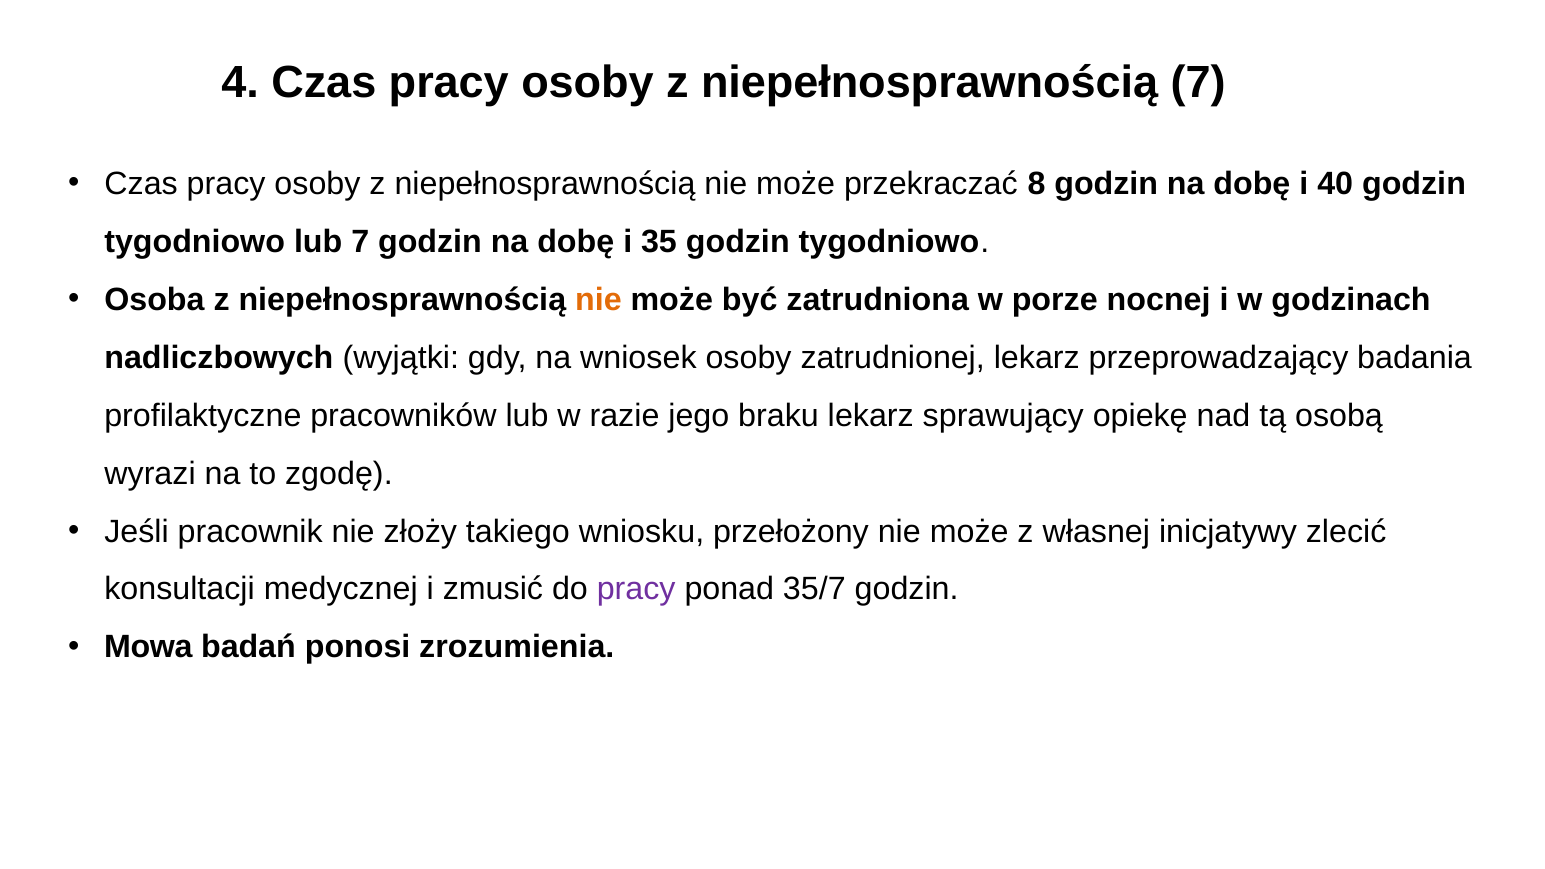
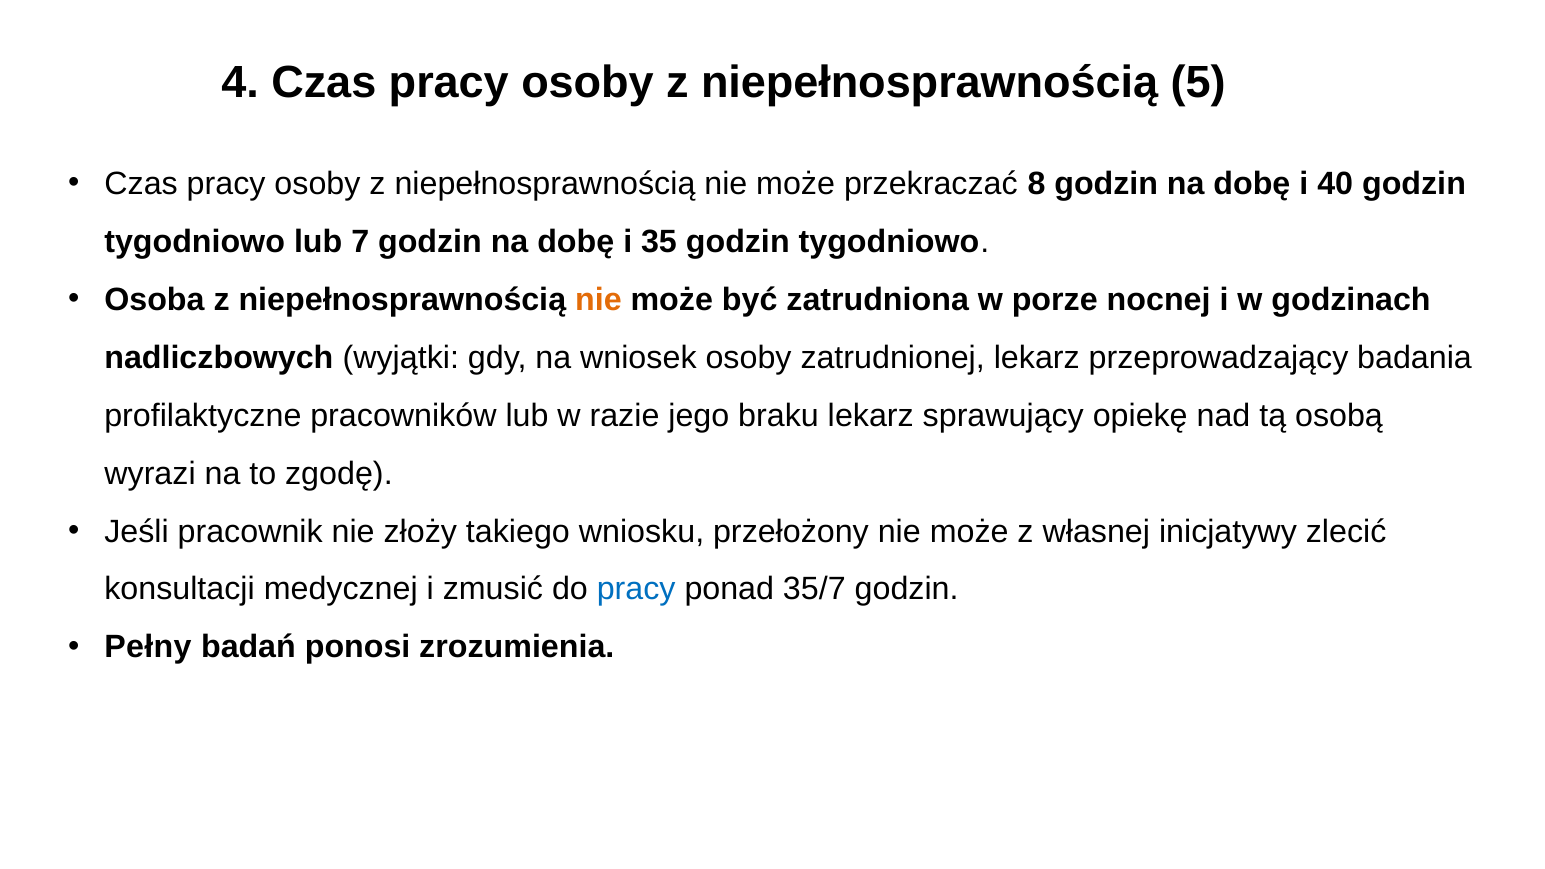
niepełnosprawnością 7: 7 -> 5
pracy at (636, 589) colour: purple -> blue
Mowa: Mowa -> Pełny
